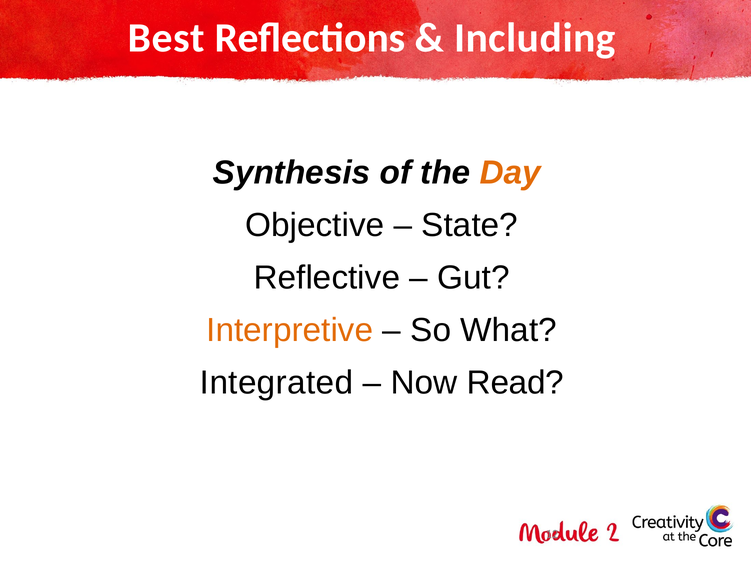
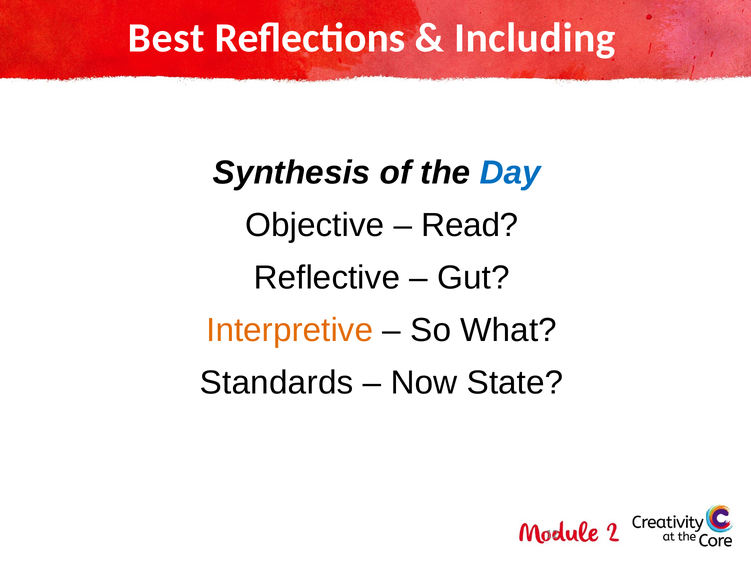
Day colour: orange -> blue
State: State -> Read
Integrated: Integrated -> Standards
Read: Read -> State
